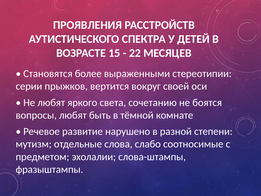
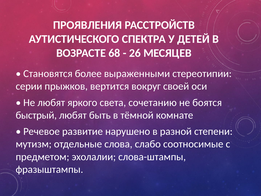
15: 15 -> 68
22: 22 -> 26
вопросы: вопросы -> быстрый
